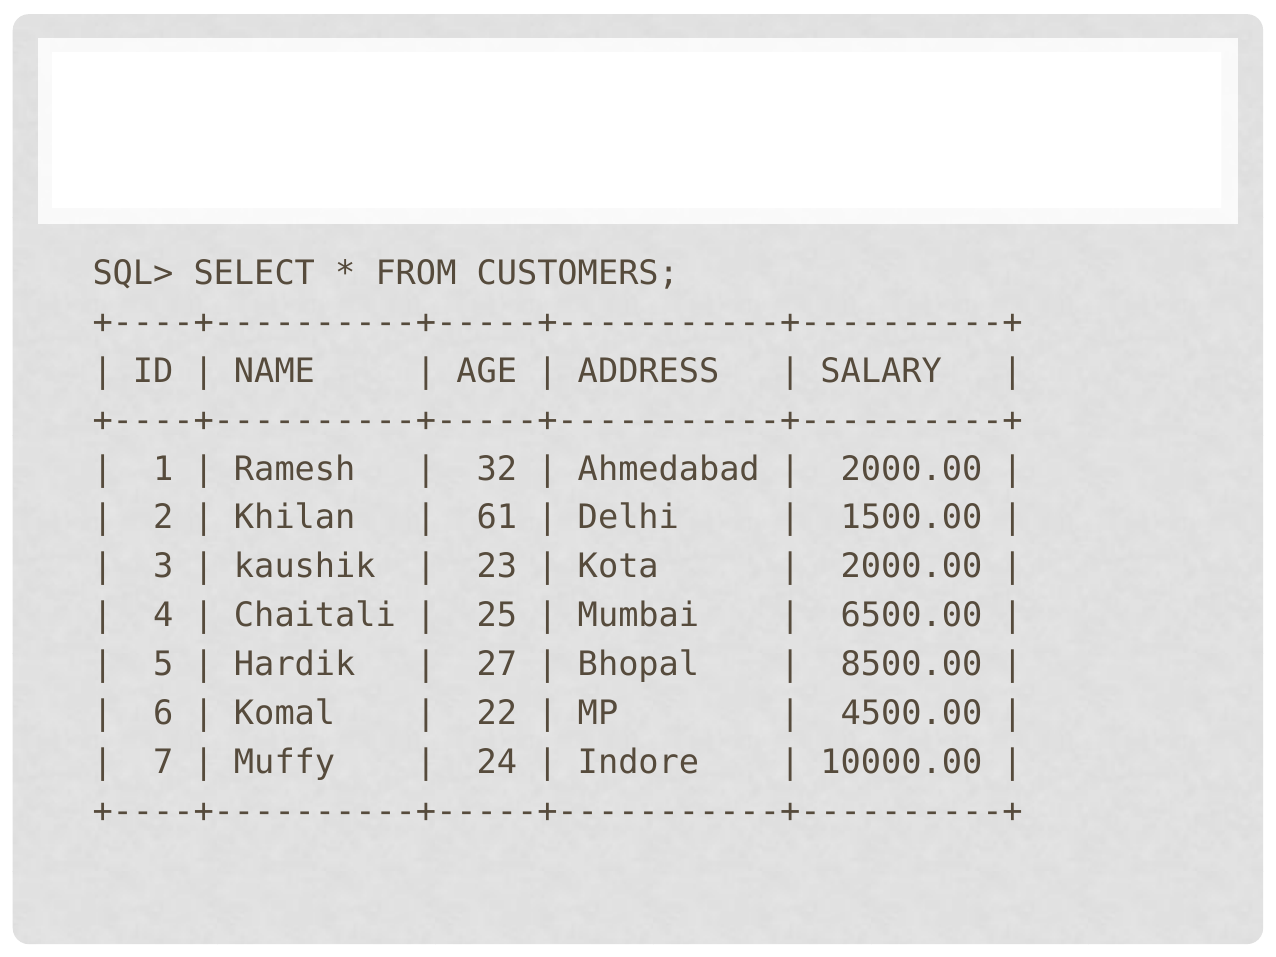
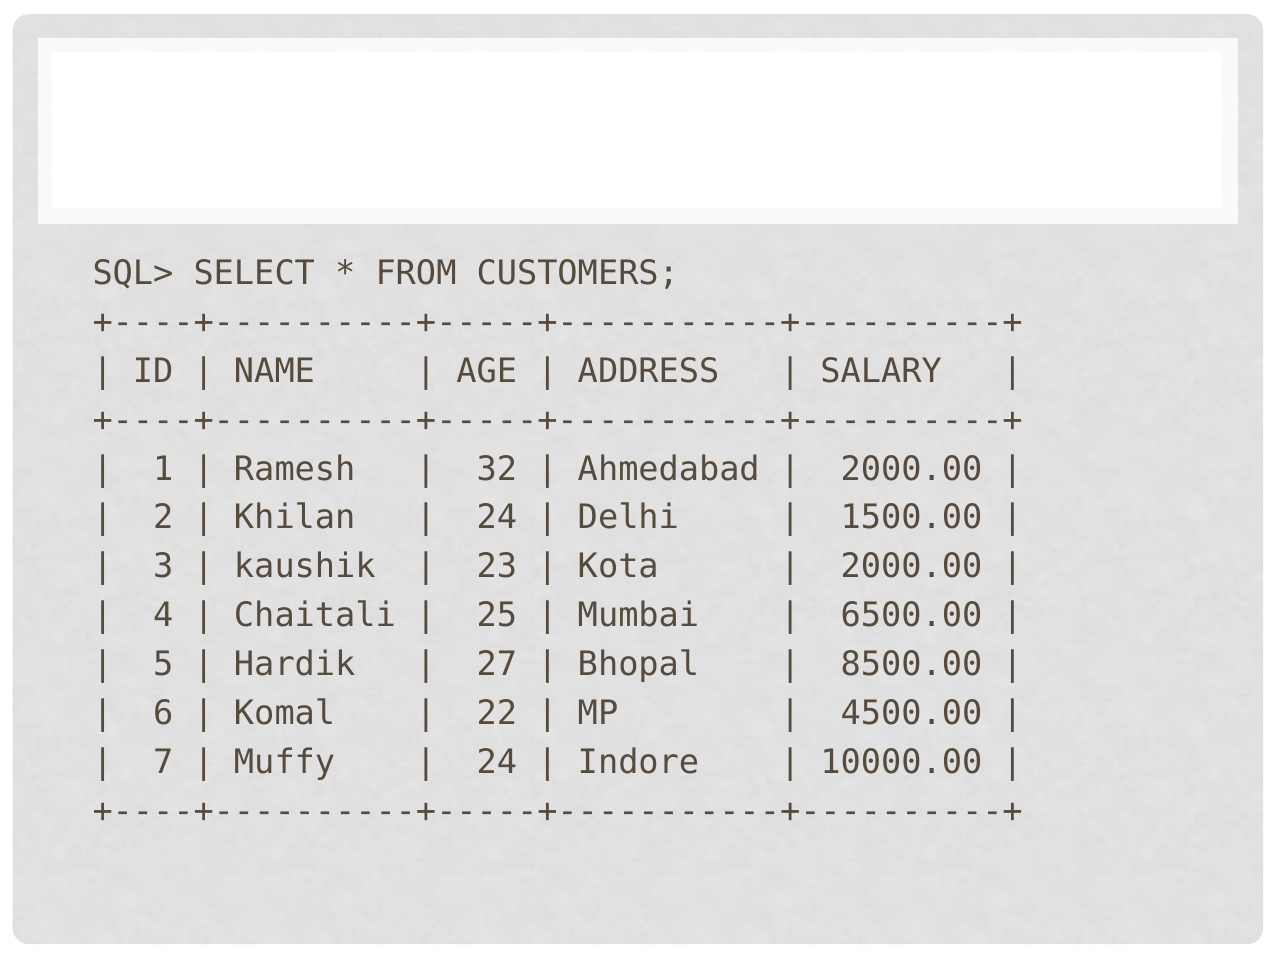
61 at (497, 518): 61 -> 24
